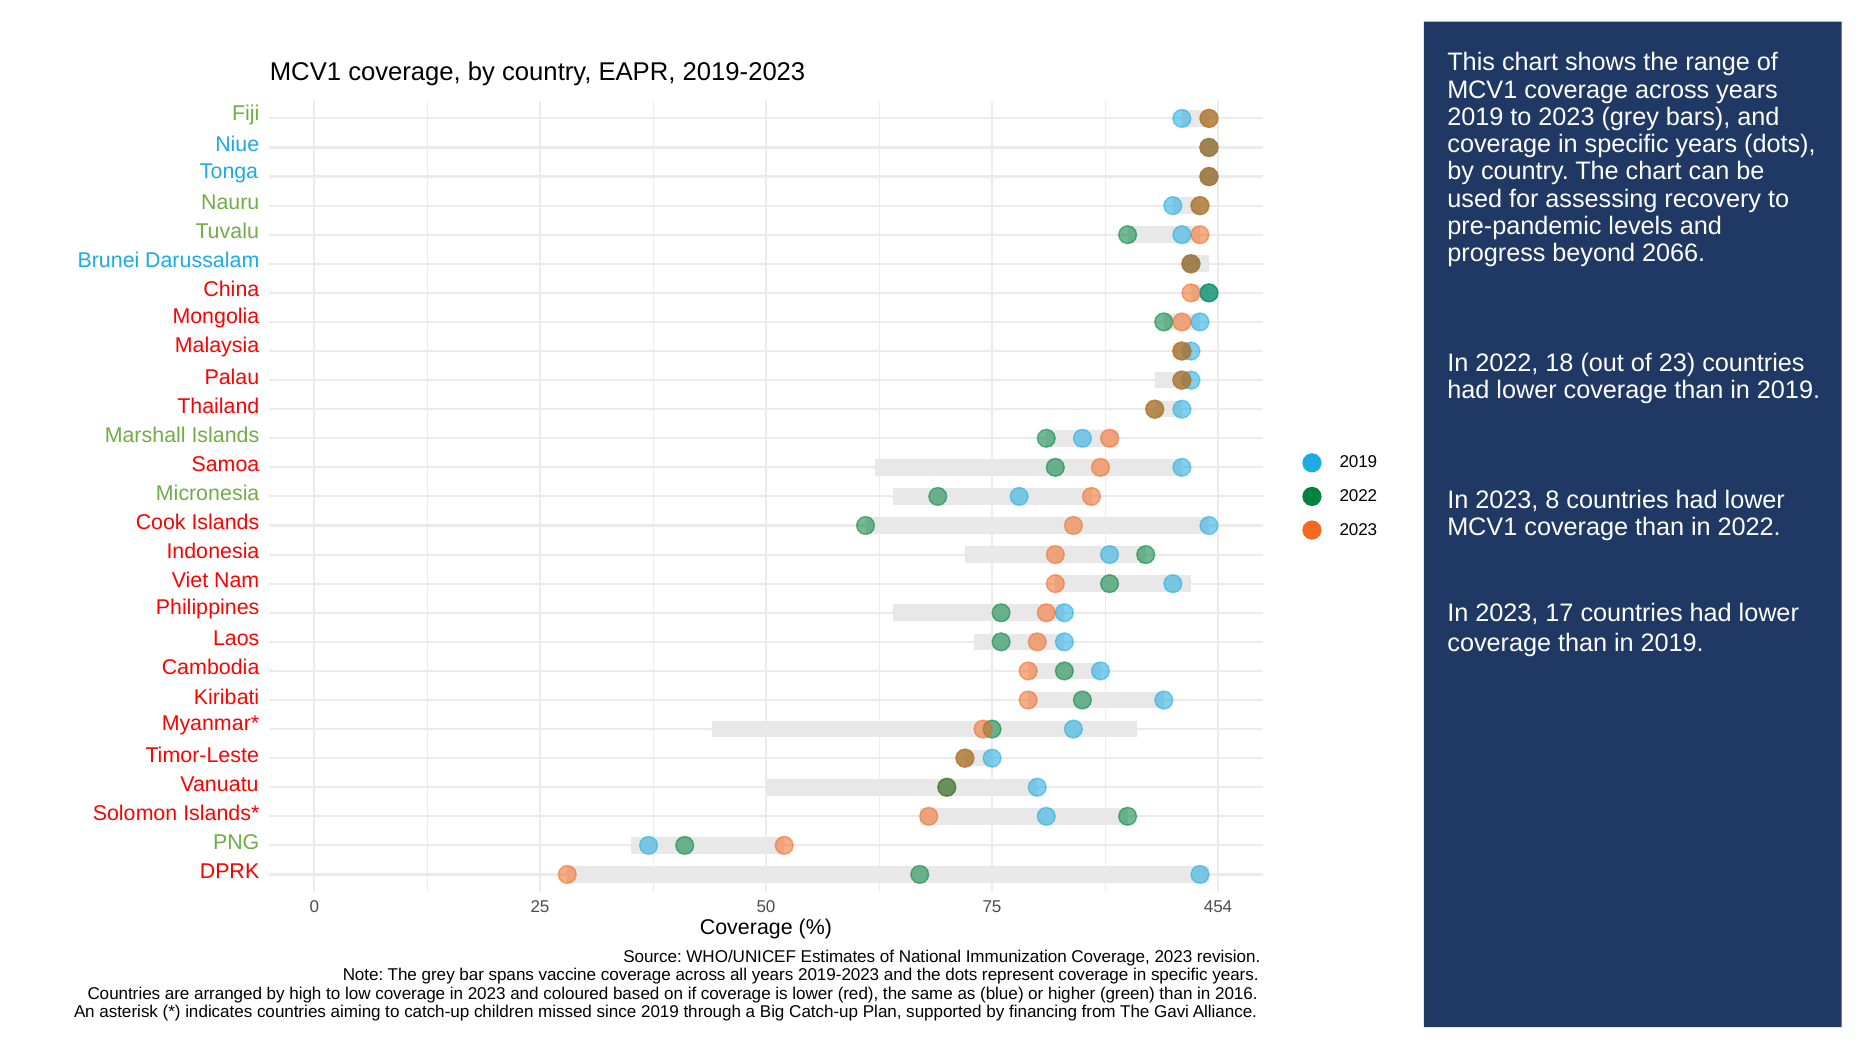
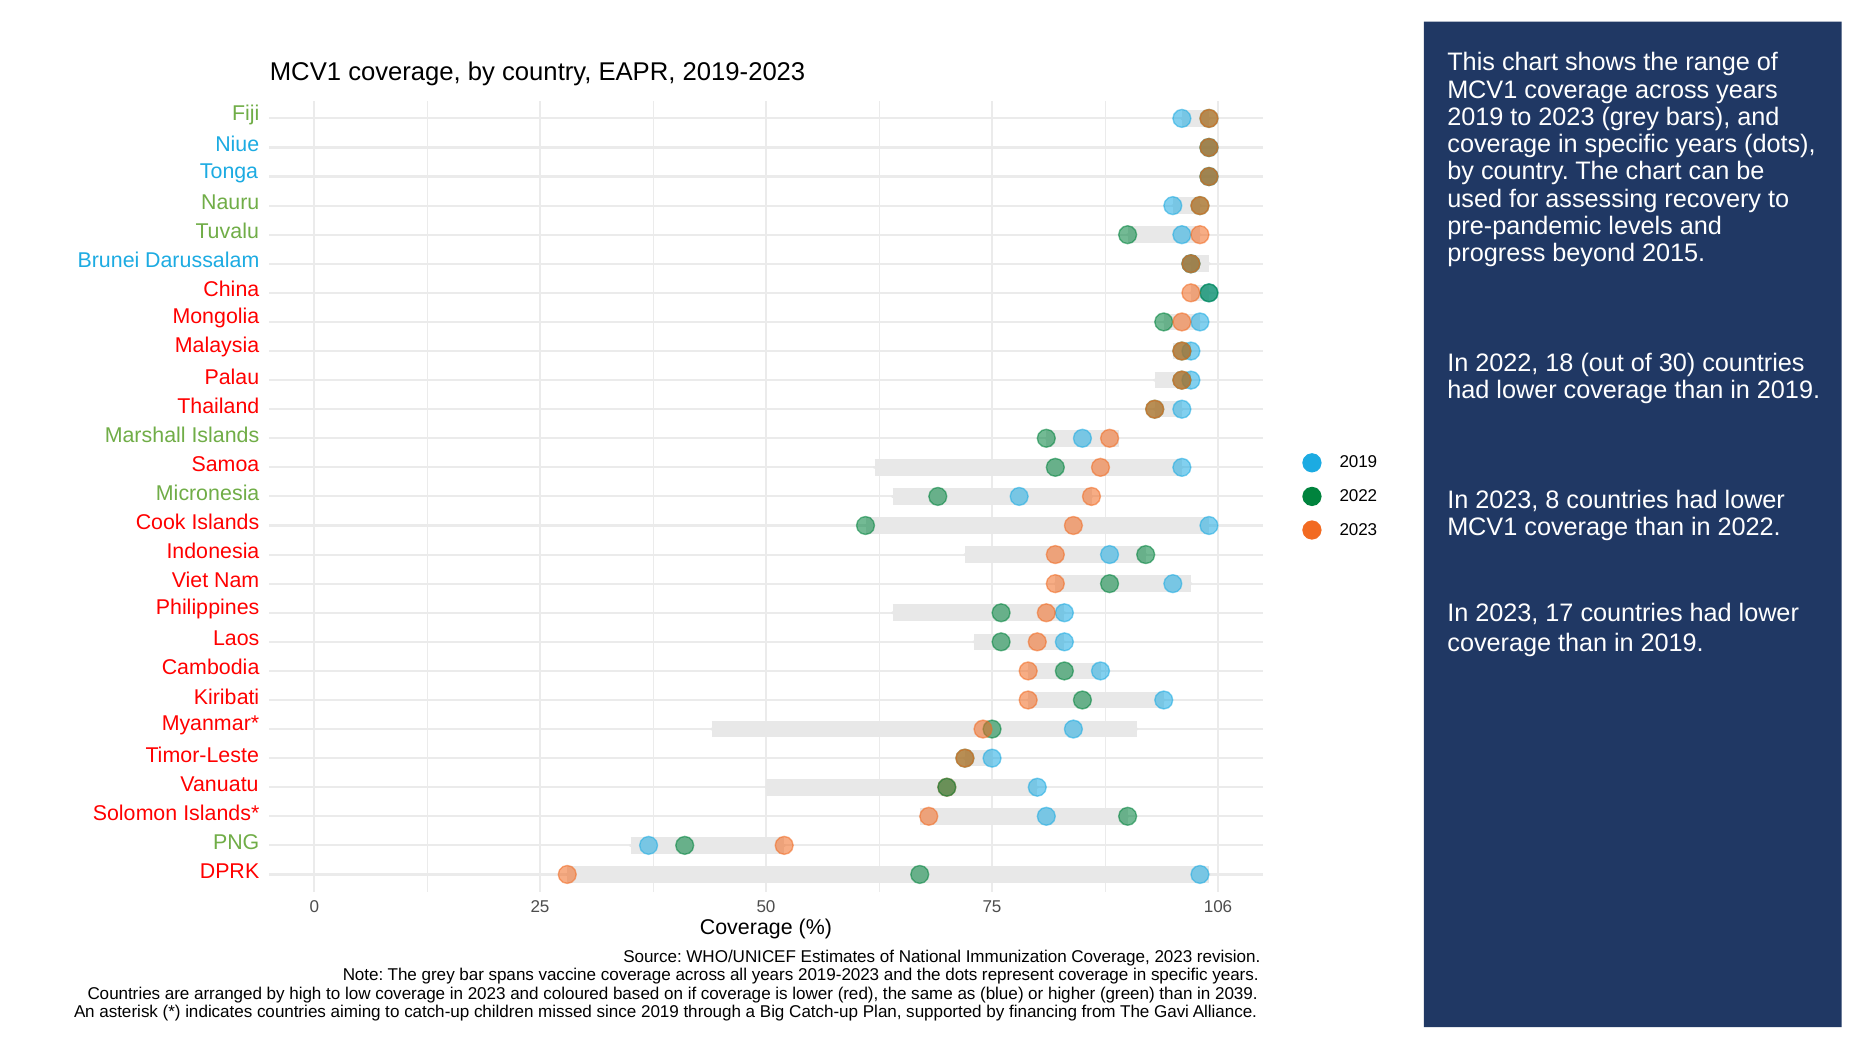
2066: 2066 -> 2015
23: 23 -> 30
454: 454 -> 106
2016: 2016 -> 2039
